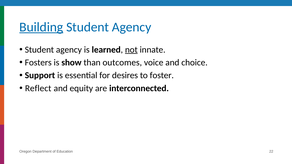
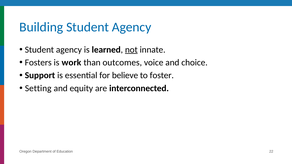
Building underline: present -> none
show: show -> work
desires: desires -> believe
Reflect: Reflect -> Setting
